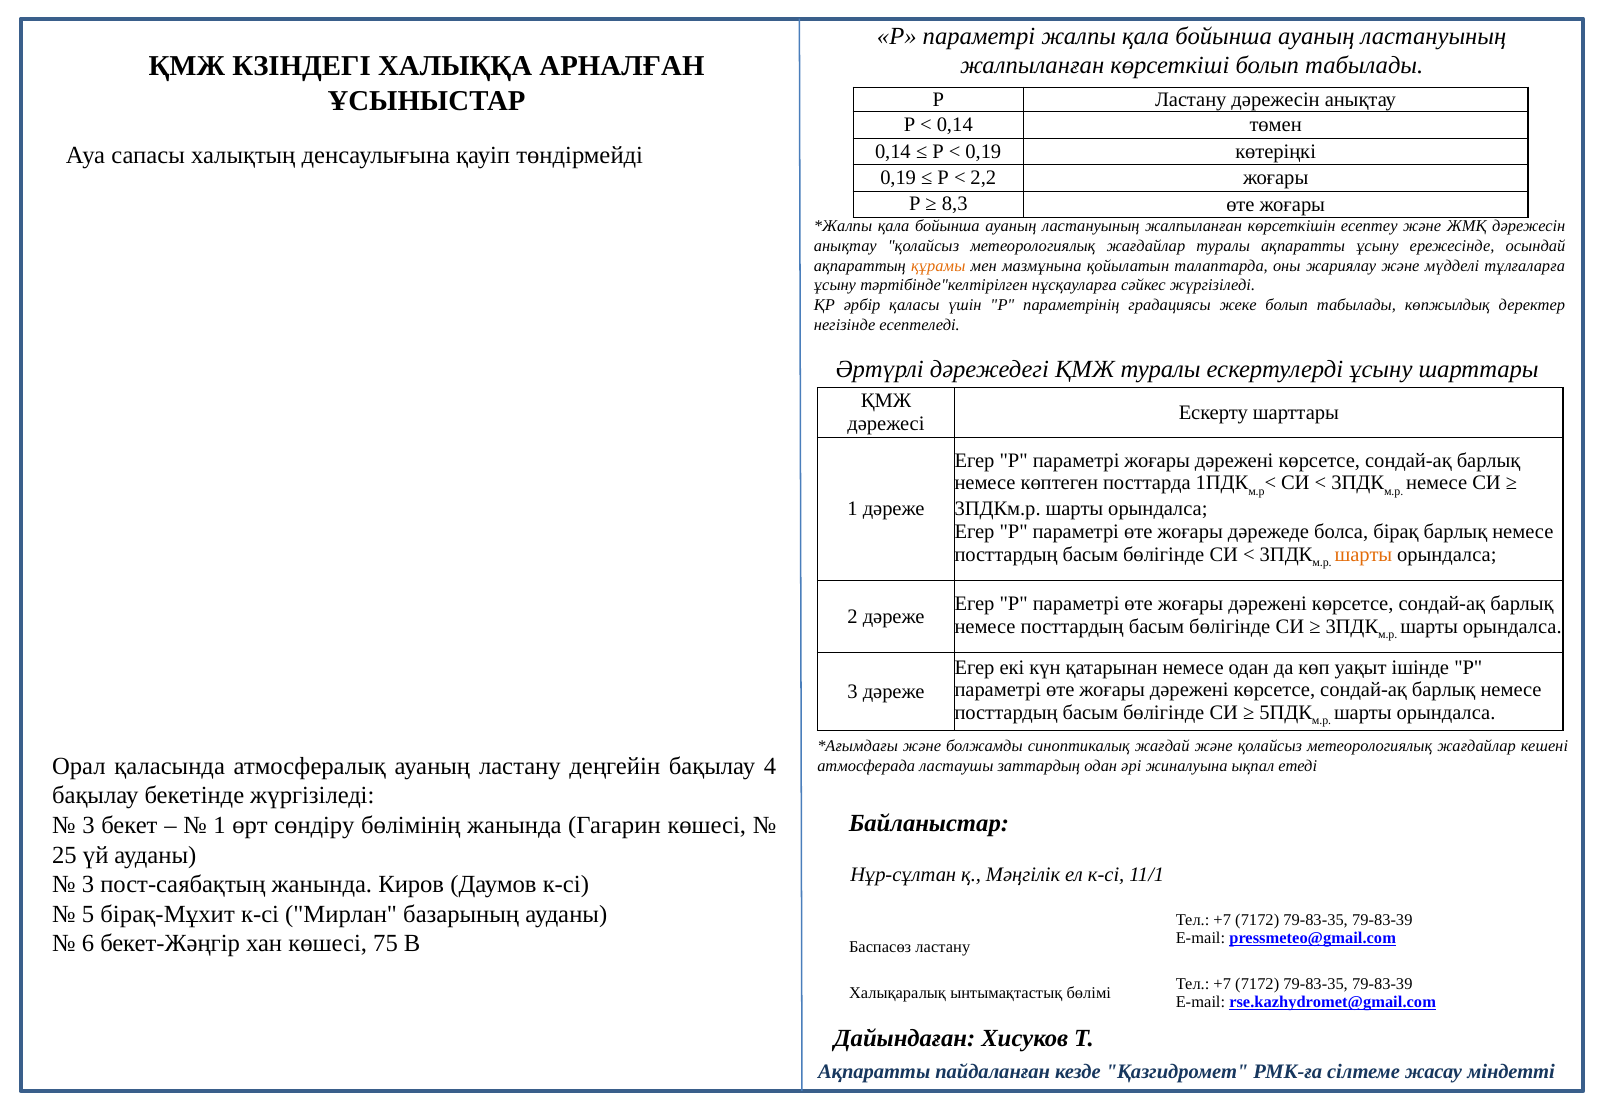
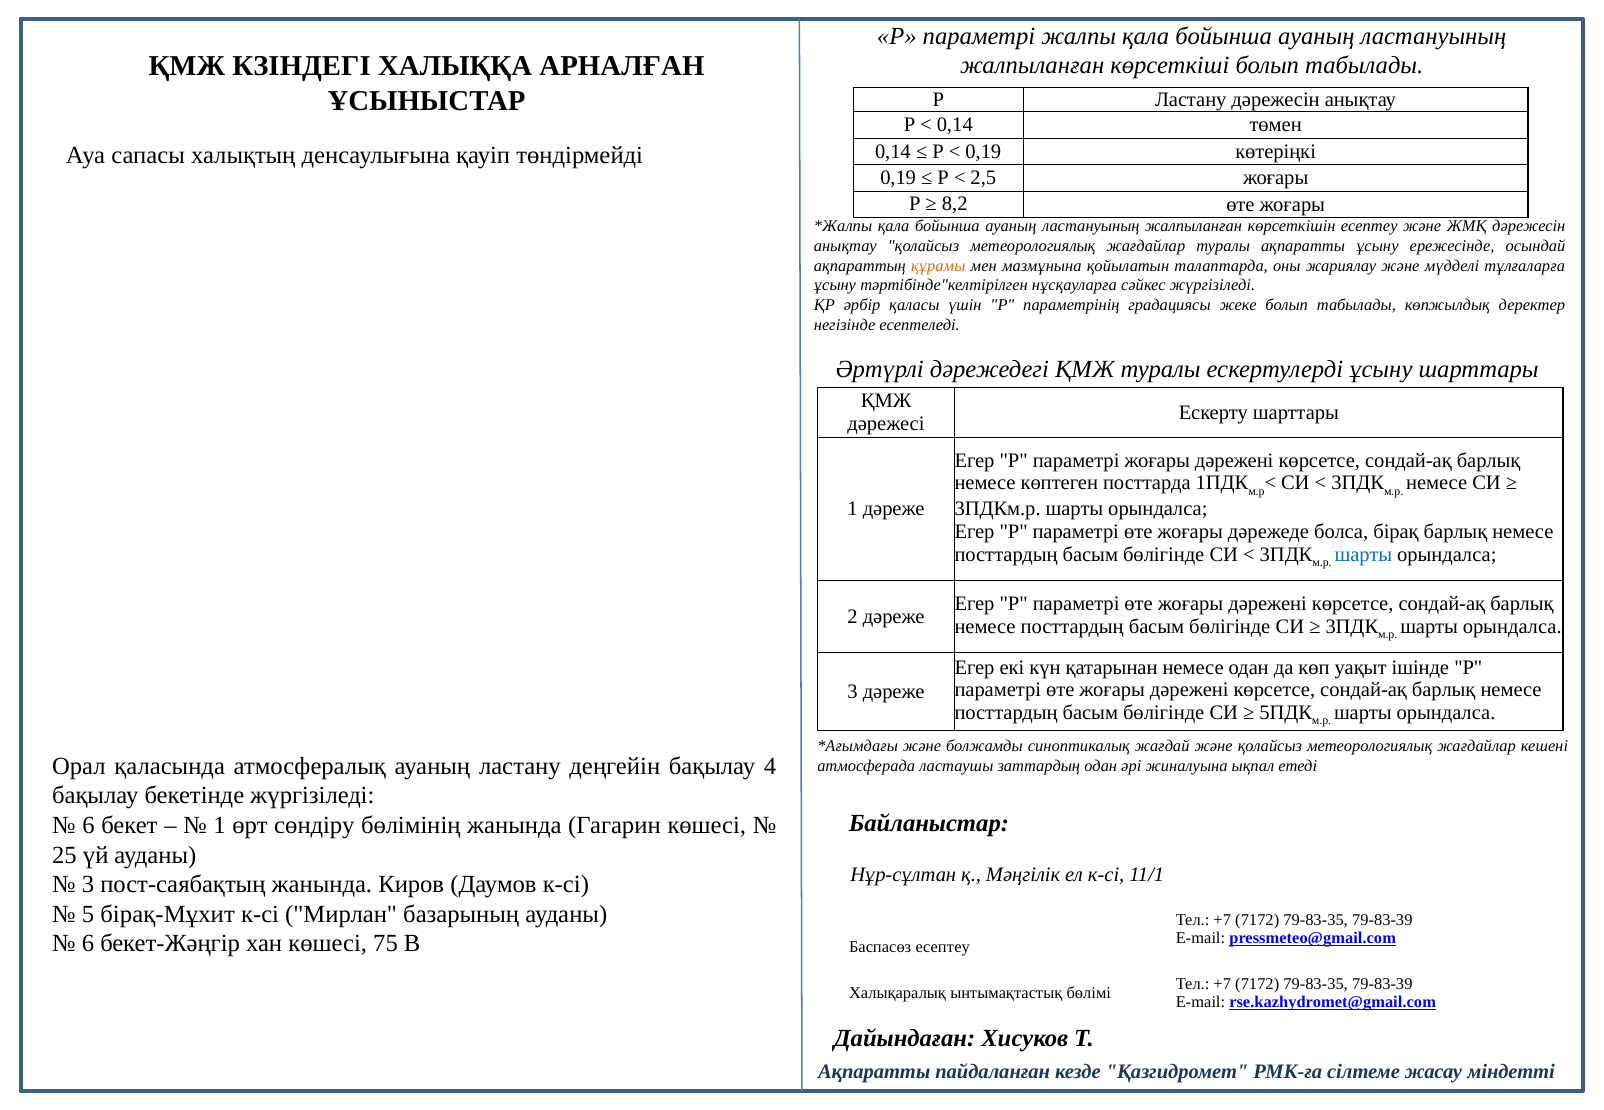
2,2: 2,2 -> 2,5
8,3: 8,3 -> 8,2
шарты at (1363, 555) colour: orange -> blue
3 at (89, 826): 3 -> 6
Баспасөз ластану: ластану -> есептеу
